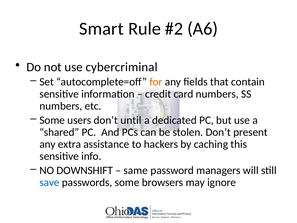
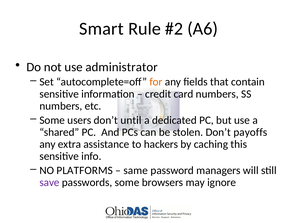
cybercriminal: cybercriminal -> administrator
present: present -> payoffs
DOWNSHIFT: DOWNSHIFT -> PLATFORMS
save colour: blue -> purple
